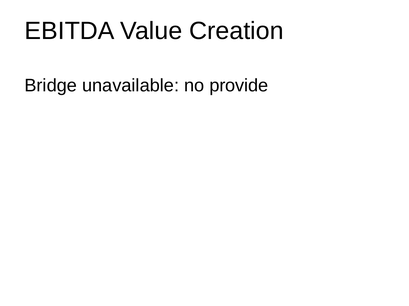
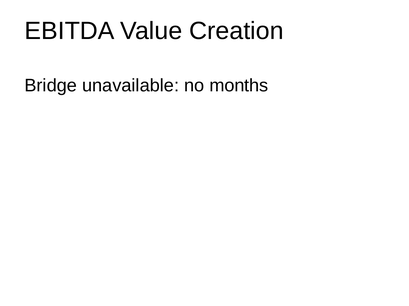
provide: provide -> months
